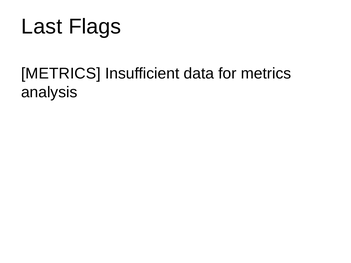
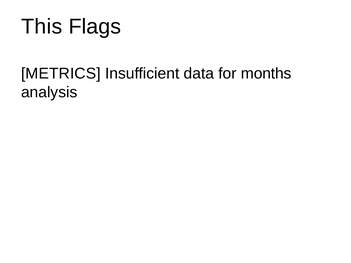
Last: Last -> This
for metrics: metrics -> months
